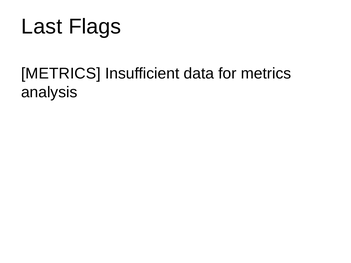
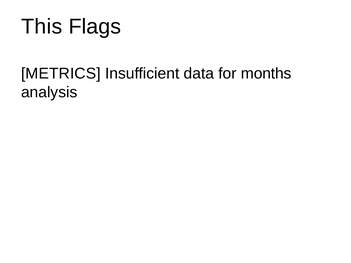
Last: Last -> This
for metrics: metrics -> months
